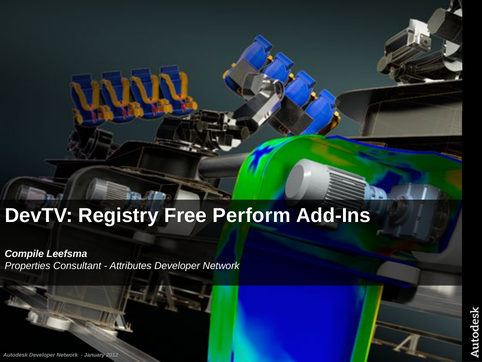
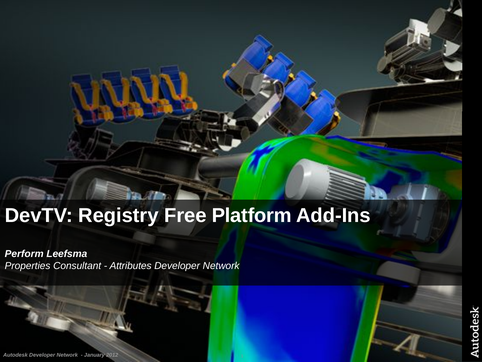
Perform: Perform -> Platform
Compile: Compile -> Perform
